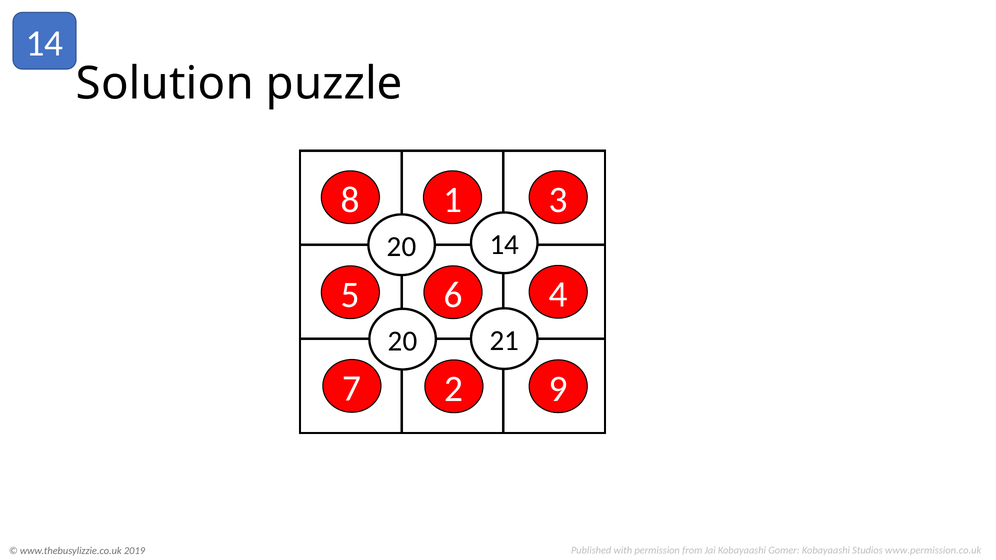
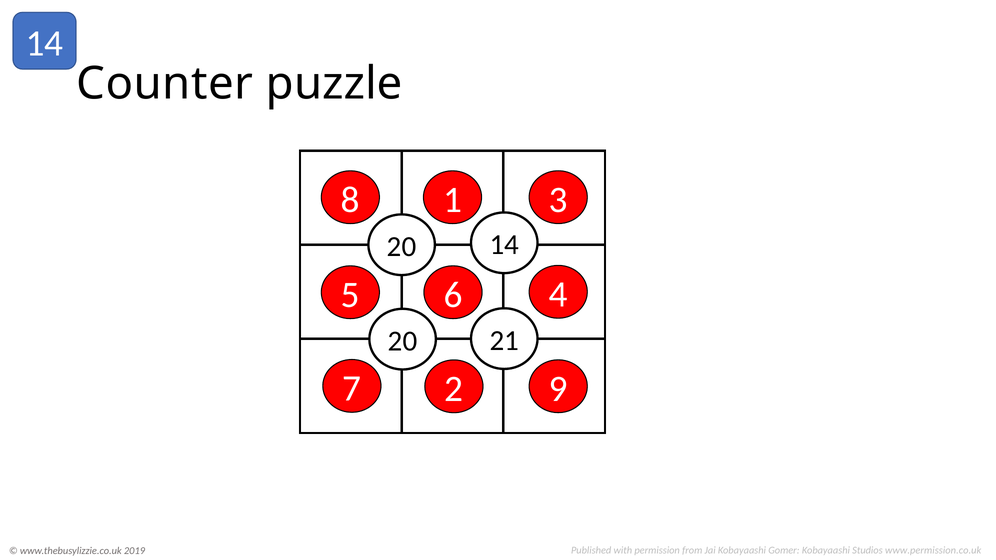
Solution: Solution -> Counter
